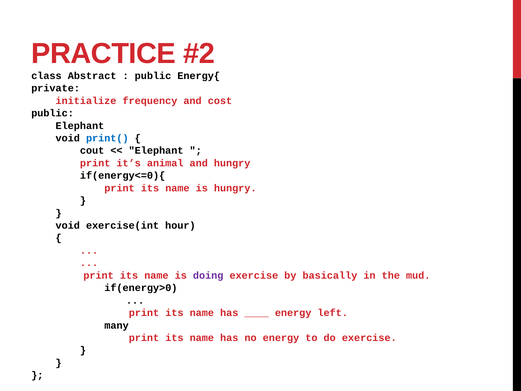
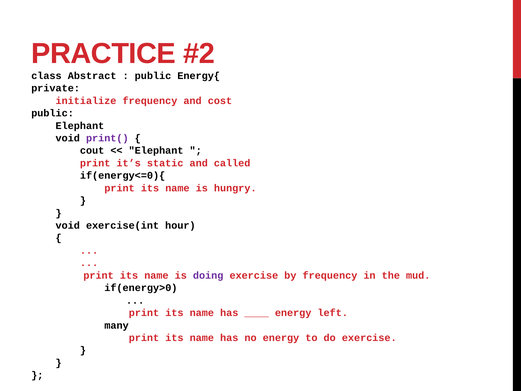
print( colour: blue -> purple
animal: animal -> static
and hungry: hungry -> called
by basically: basically -> frequency
